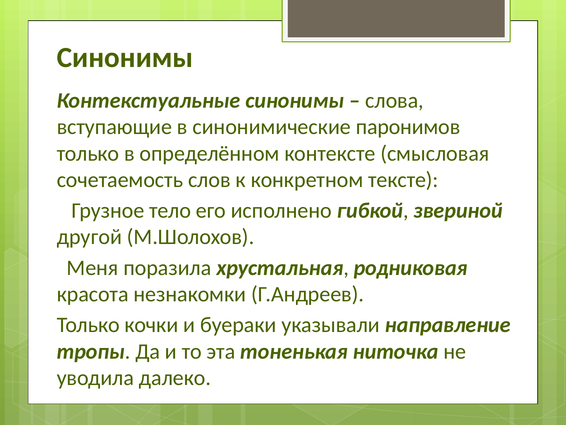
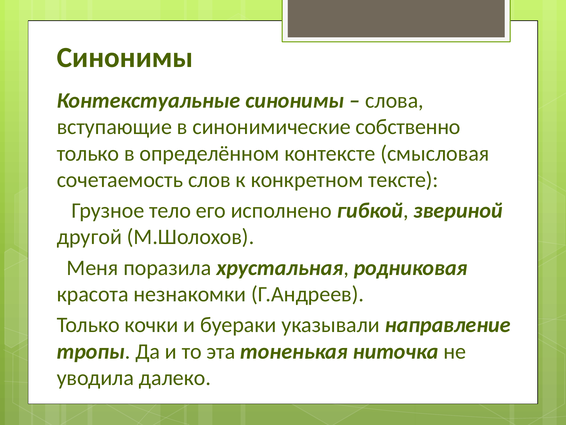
паронимов: паронимов -> собственно
